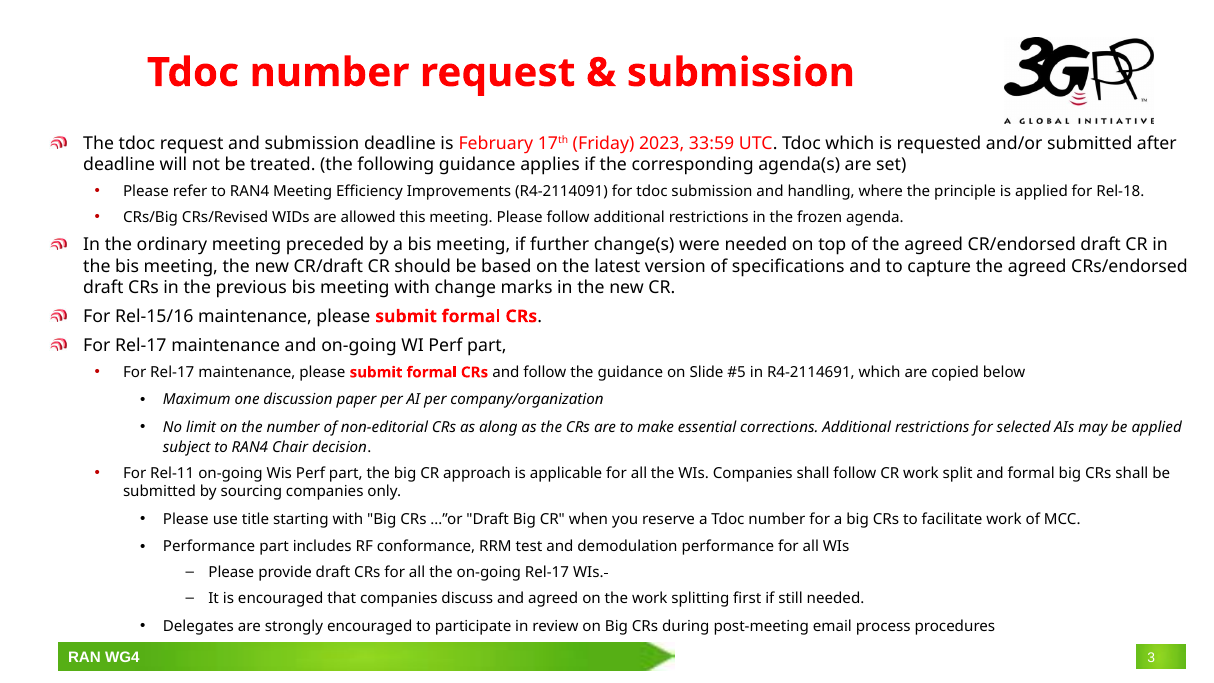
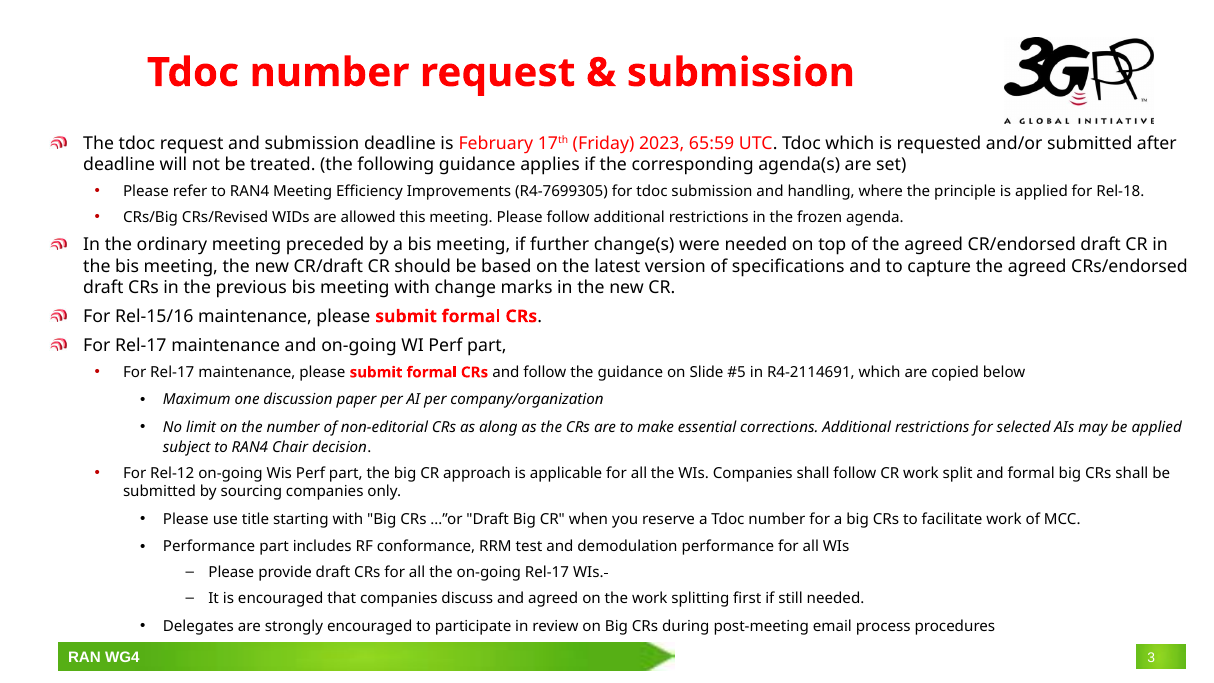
33:59: 33:59 -> 65:59
R4-2114091: R4-2114091 -> R4-7699305
Rel-11: Rel-11 -> Rel-12
